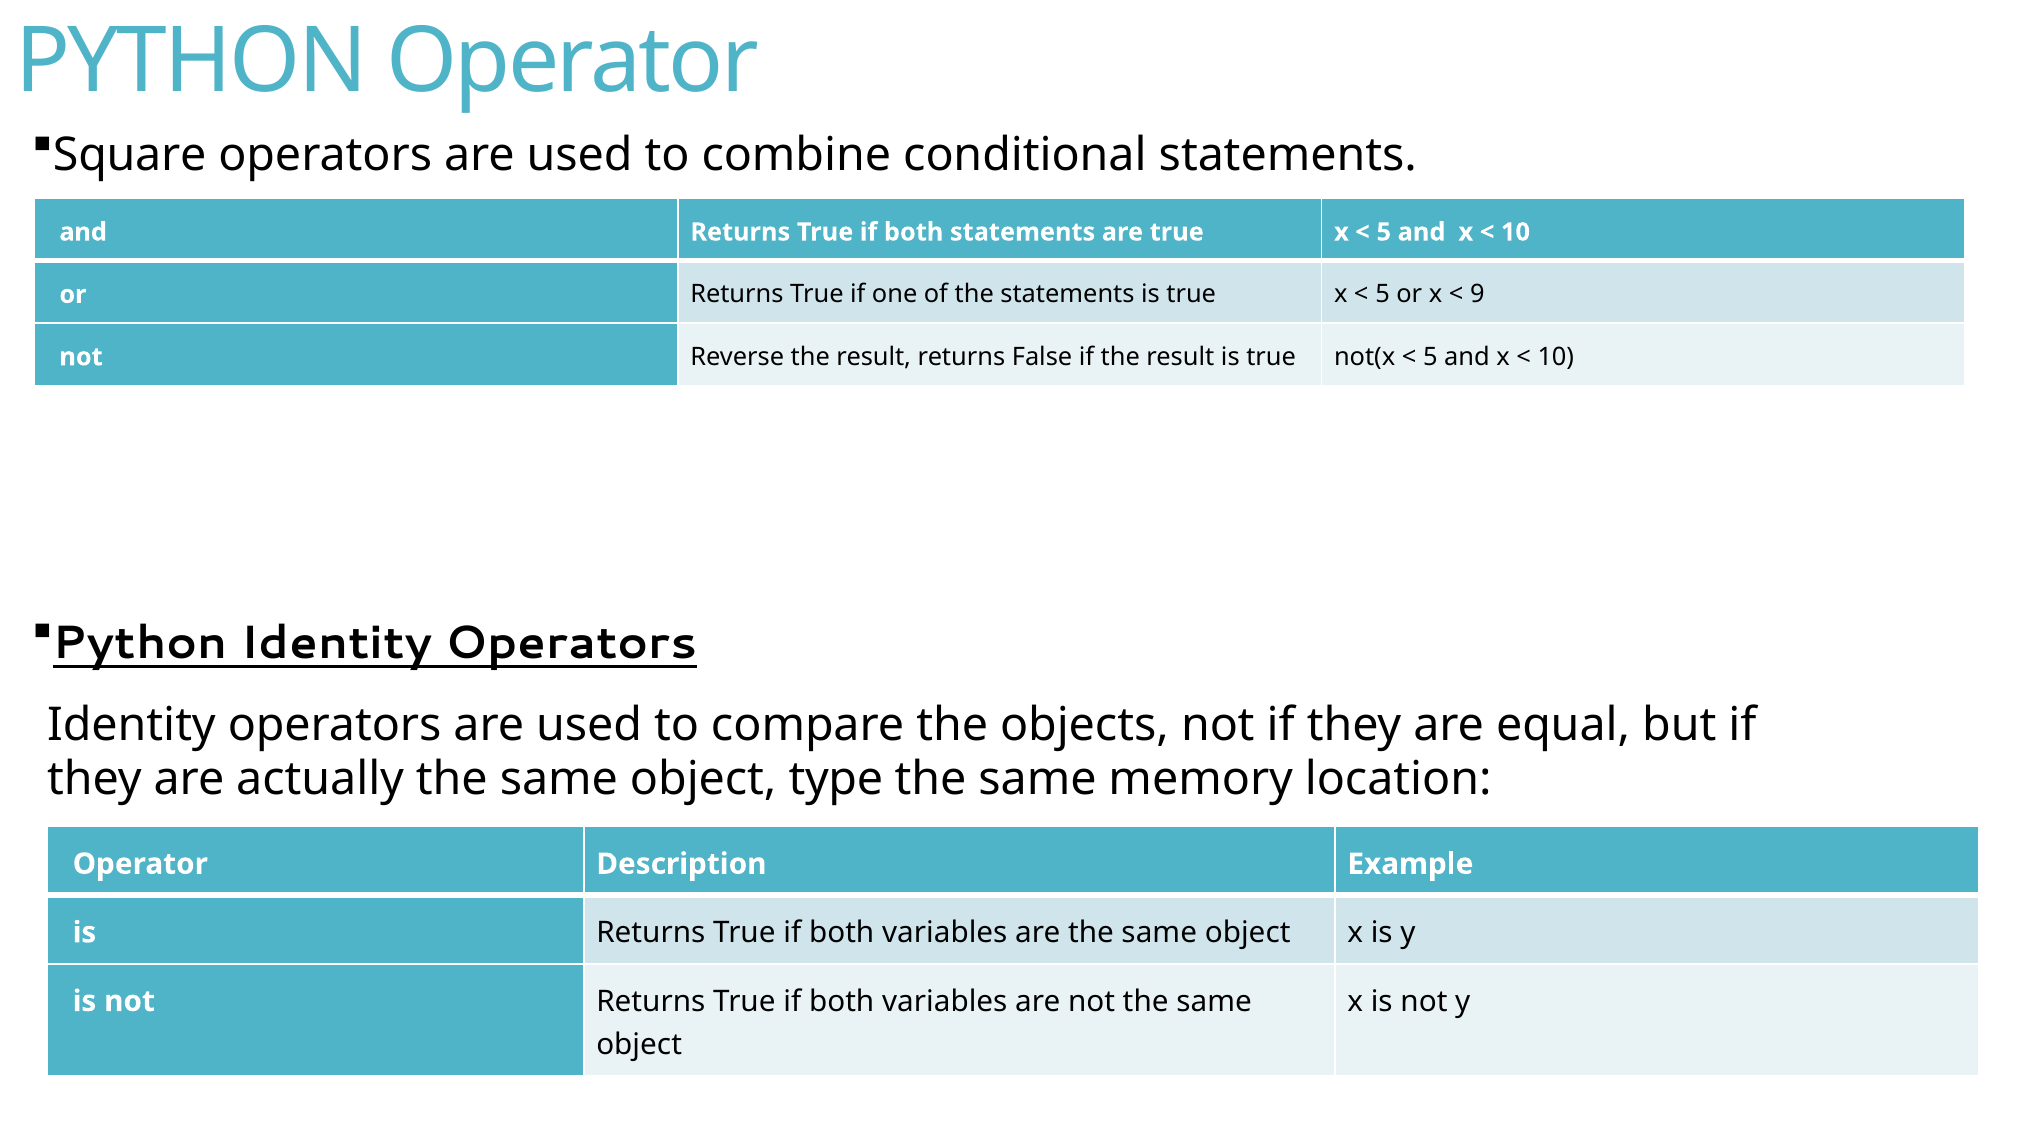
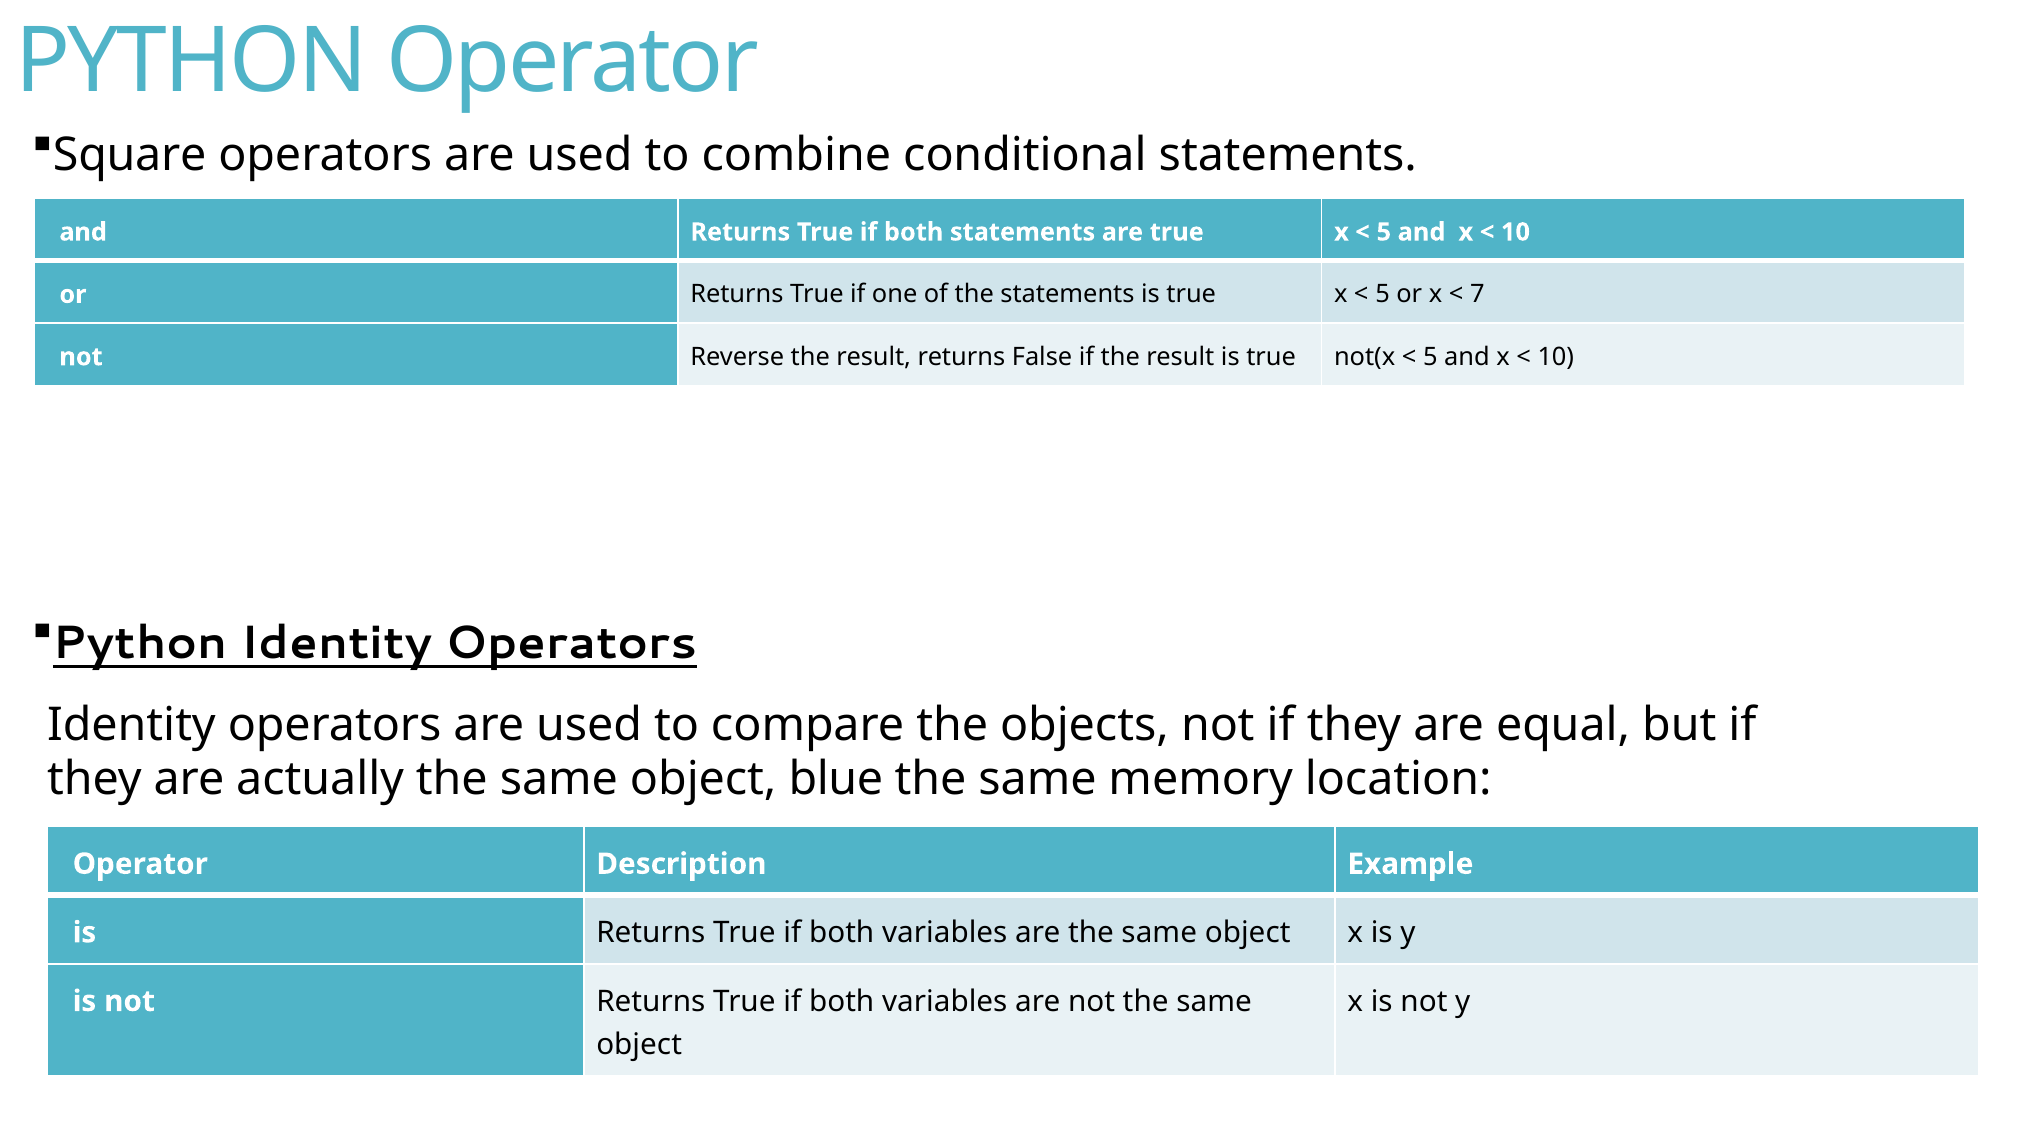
9: 9 -> 7
type: type -> blue
